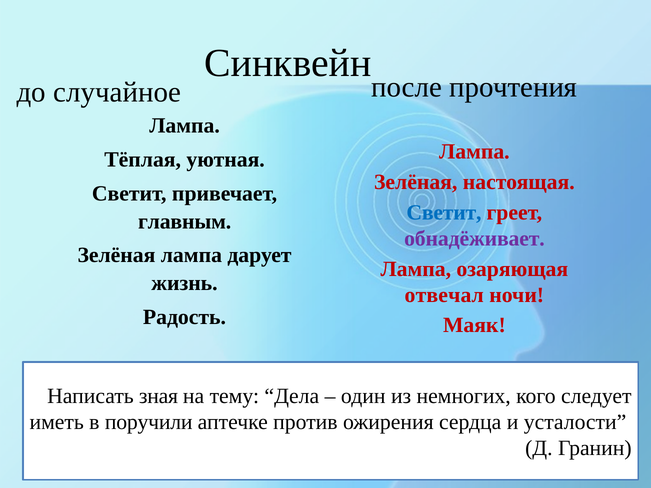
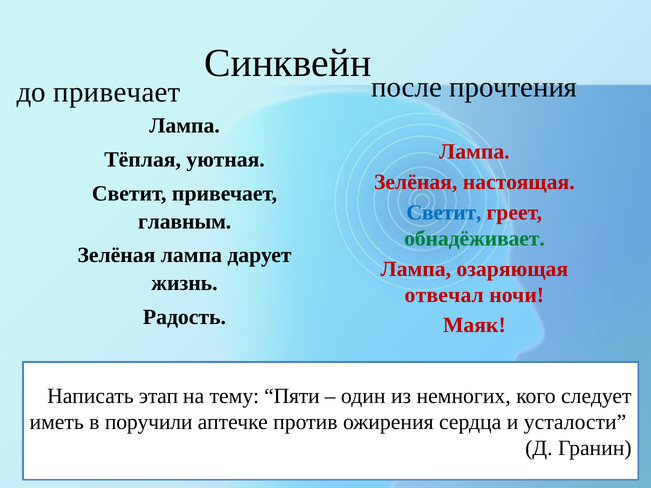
до случайное: случайное -> привечает
обнадёживает colour: purple -> green
зная: зная -> этап
Дела: Дела -> Пяти
